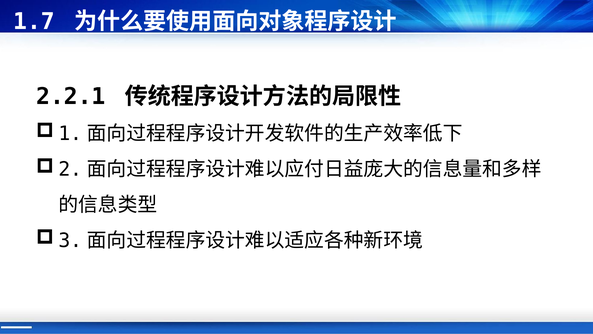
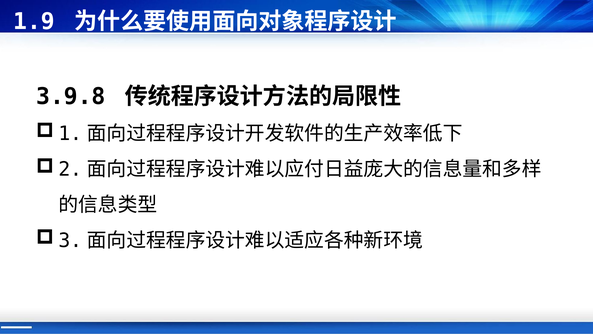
1.7: 1.7 -> 1.9
2.2.1: 2.2.1 -> 3.9.8
